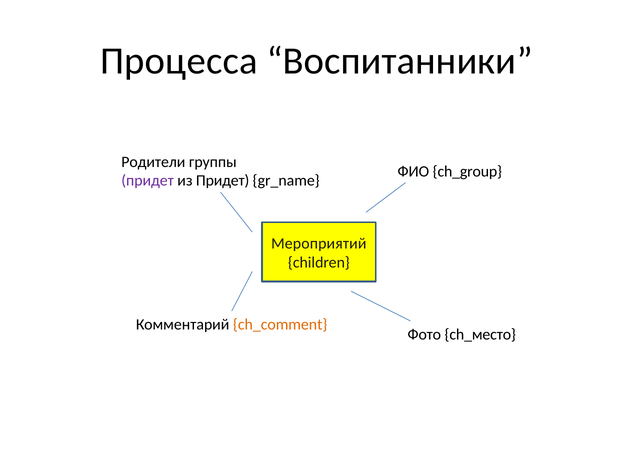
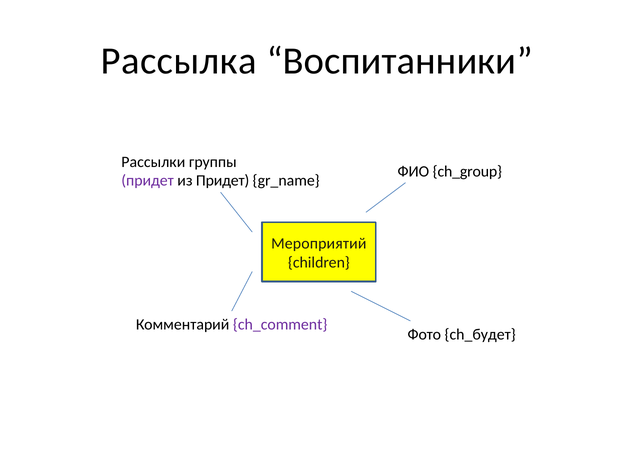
Процесса: Процесса -> Рассылка
Родители: Родители -> Рассылки
ch_comment colour: orange -> purple
ch_место: ch_место -> ch_будет
